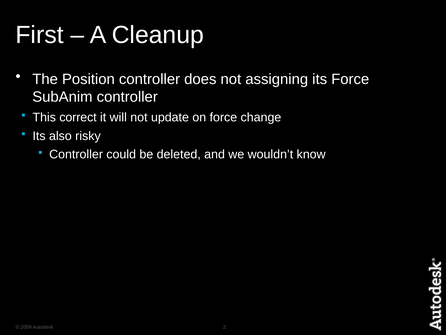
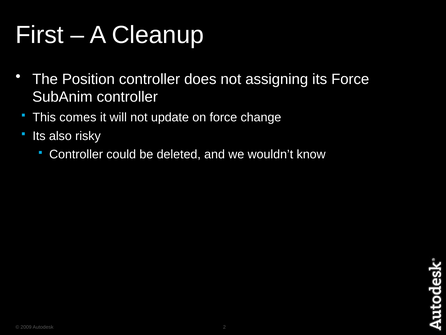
correct: correct -> comes
